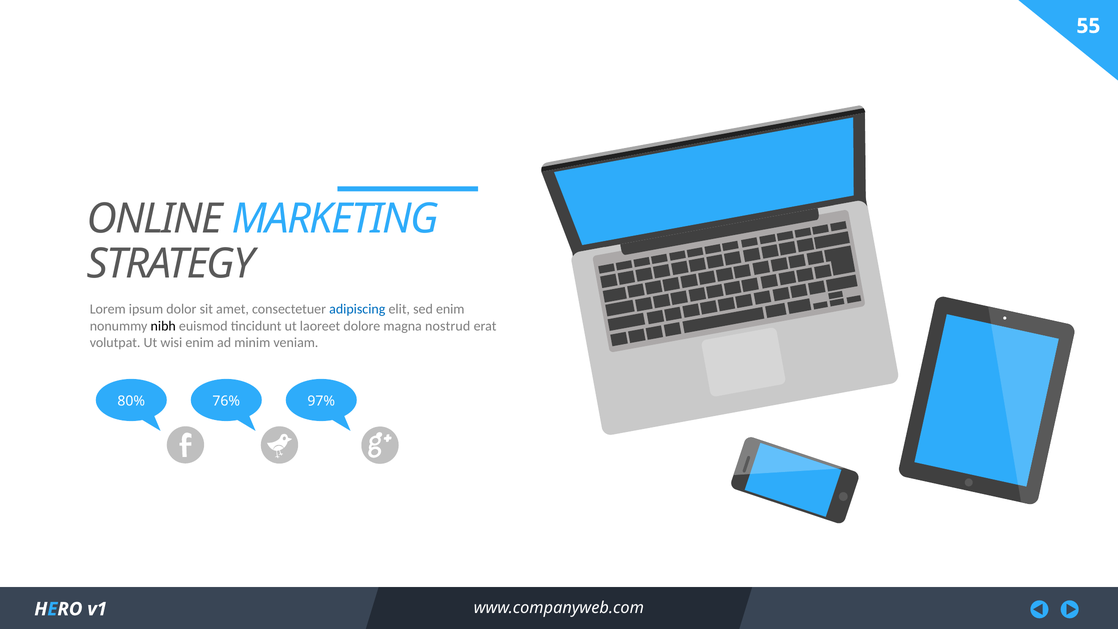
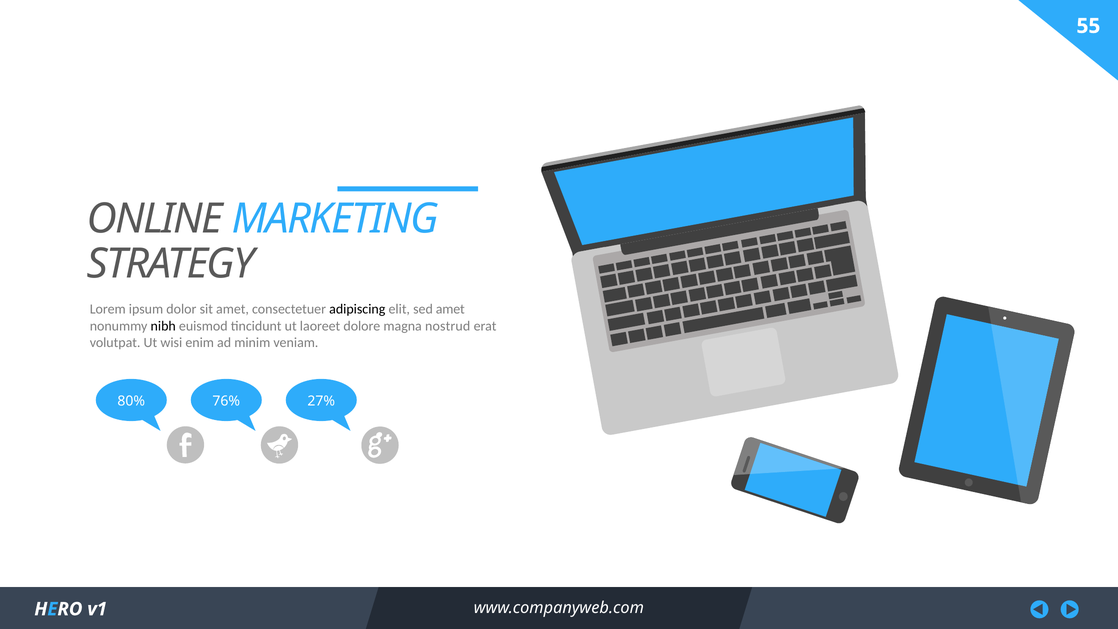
adipiscing colour: blue -> black
sed enim: enim -> amet
97%: 97% -> 27%
